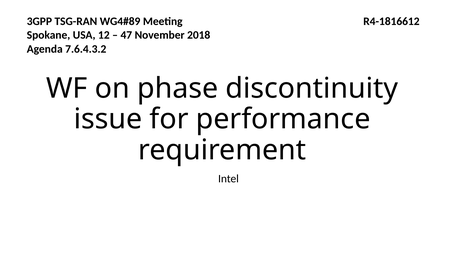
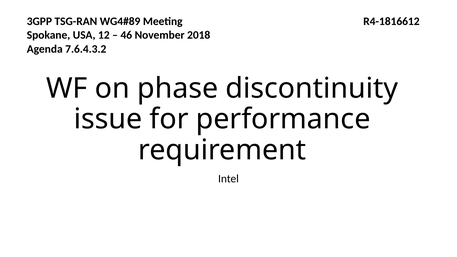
47: 47 -> 46
